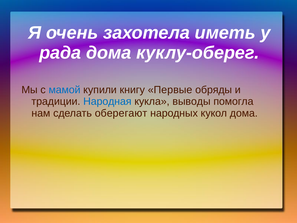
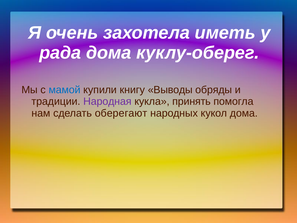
Первые: Первые -> Выводы
Народная colour: blue -> purple
выводы: выводы -> принять
